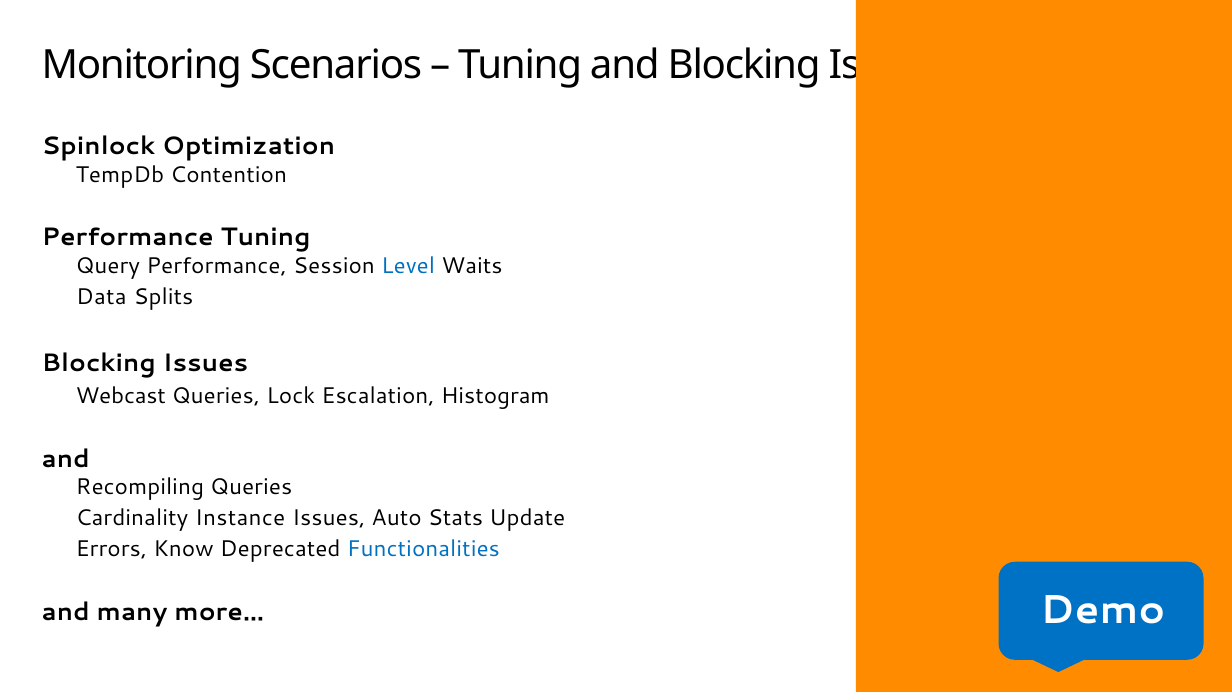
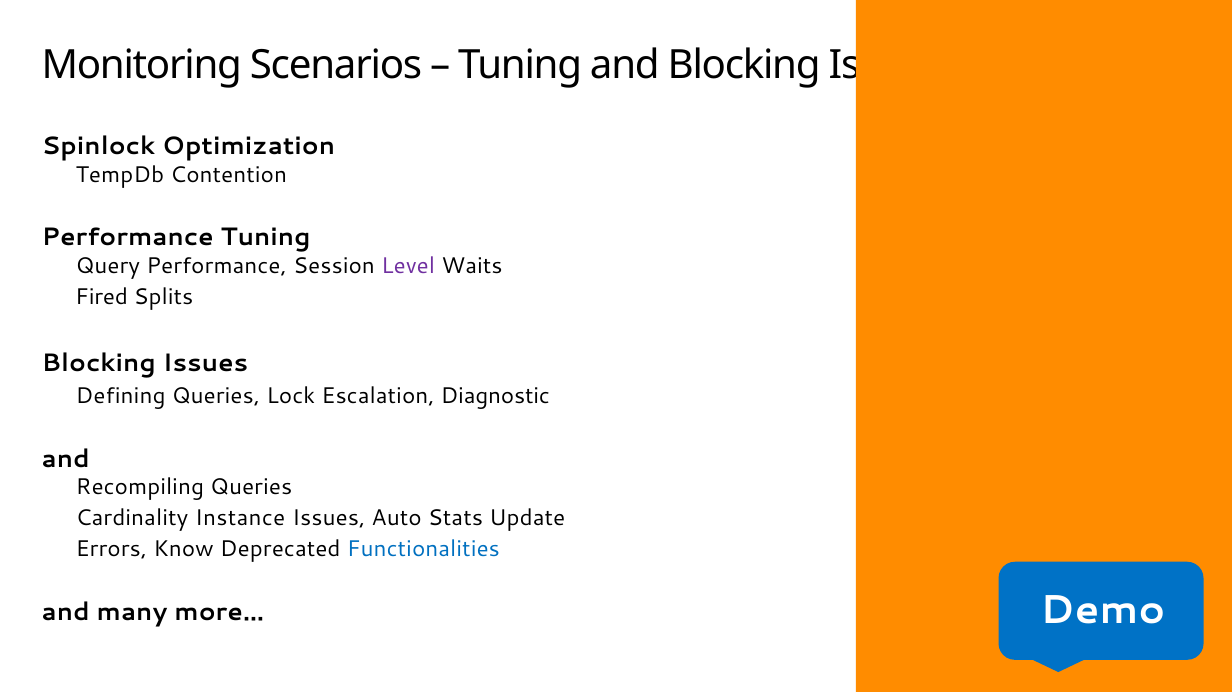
Level colour: blue -> purple
Data: Data -> Fired
Webcast: Webcast -> Defining
Histogram: Histogram -> Diagnostic
